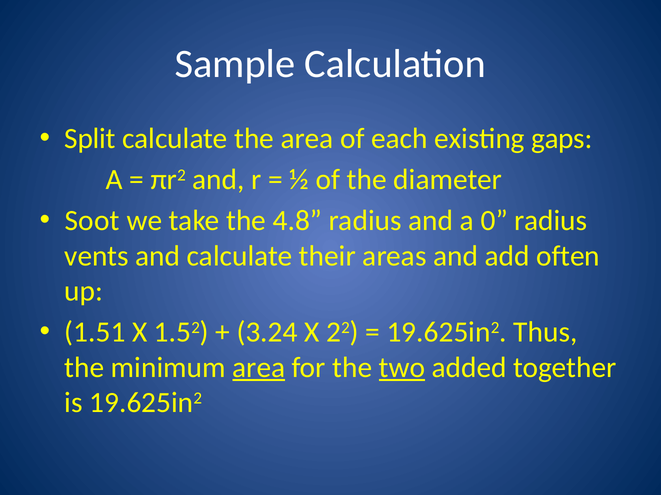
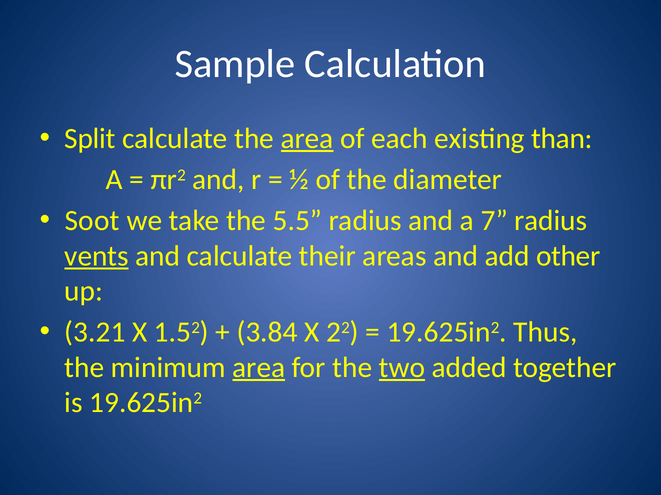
area at (307, 139) underline: none -> present
gaps: gaps -> than
4.8: 4.8 -> 5.5
0: 0 -> 7
vents underline: none -> present
often: often -> other
1.51: 1.51 -> 3.21
3.24: 3.24 -> 3.84
